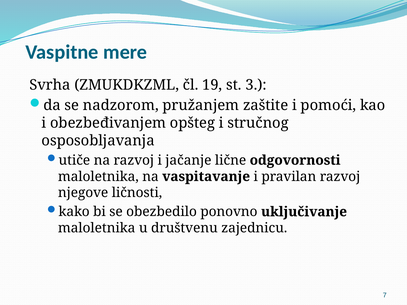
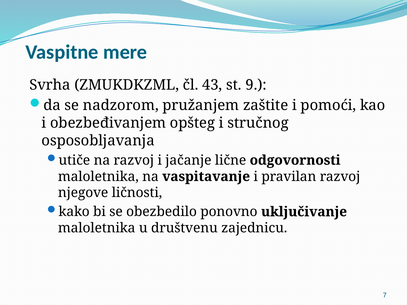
19: 19 -> 43
3: 3 -> 9
